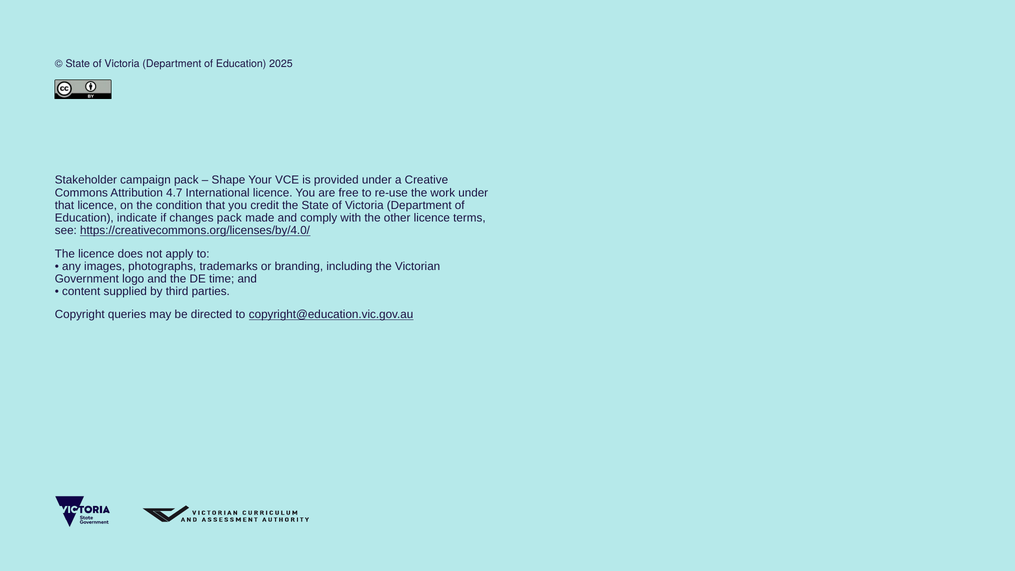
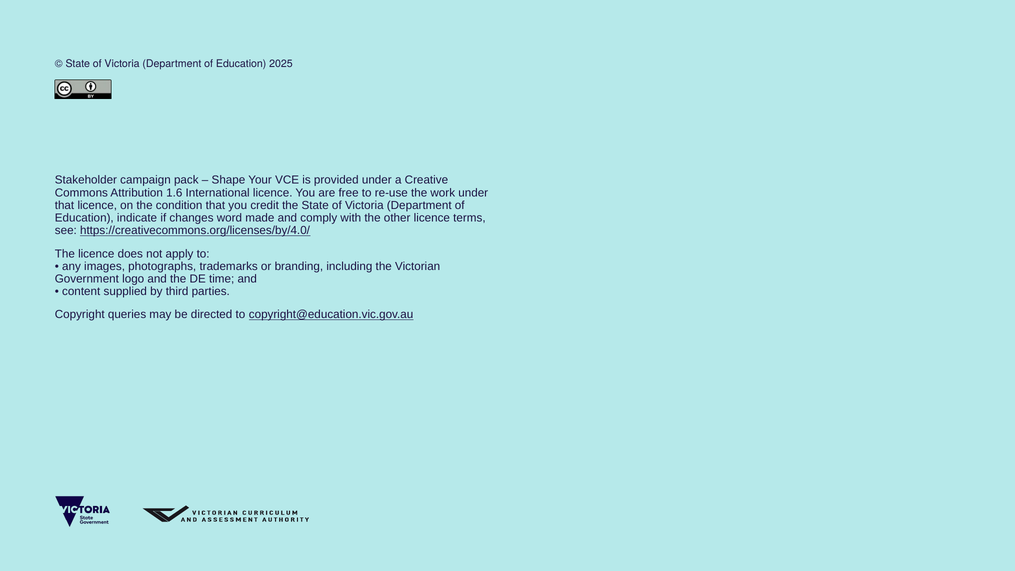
4.7: 4.7 -> 1.6
changes pack: pack -> word
